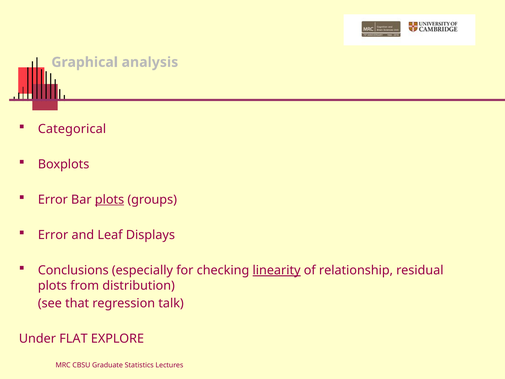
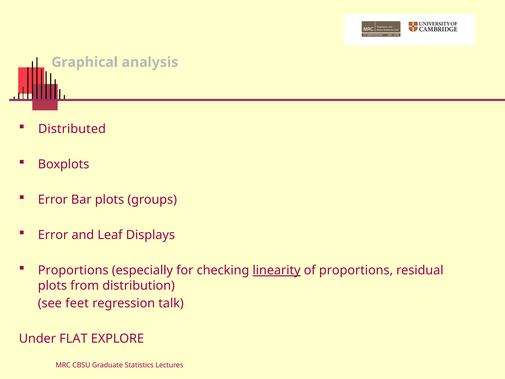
Categorical: Categorical -> Distributed
plots at (110, 200) underline: present -> none
Conclusions at (73, 270): Conclusions -> Proportions
of relationship: relationship -> proportions
that: that -> feet
